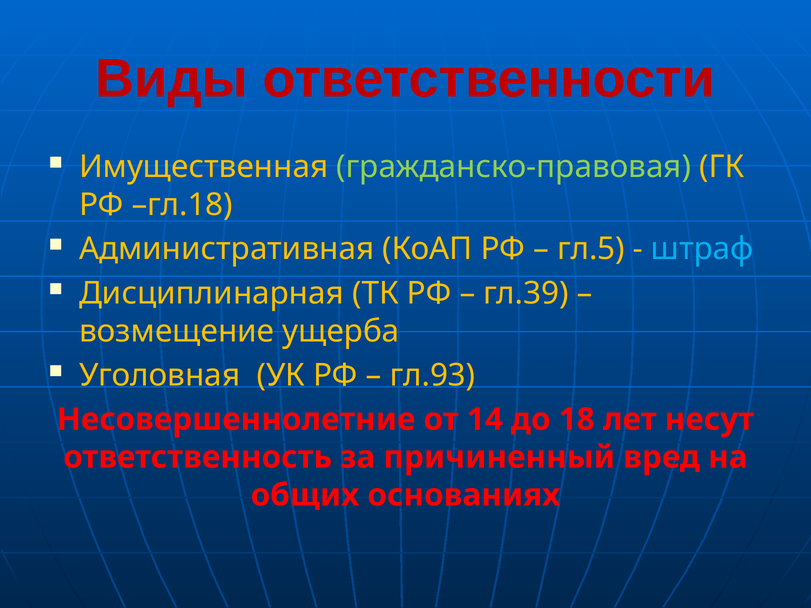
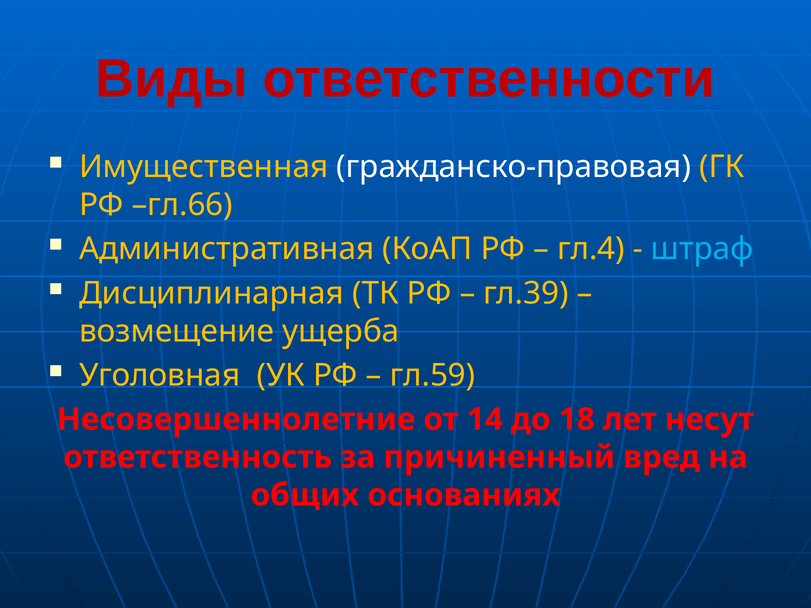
гражданско-правовая colour: light green -> white
гл.18: гл.18 -> гл.66
гл.5: гл.5 -> гл.4
гл.93: гл.93 -> гл.59
